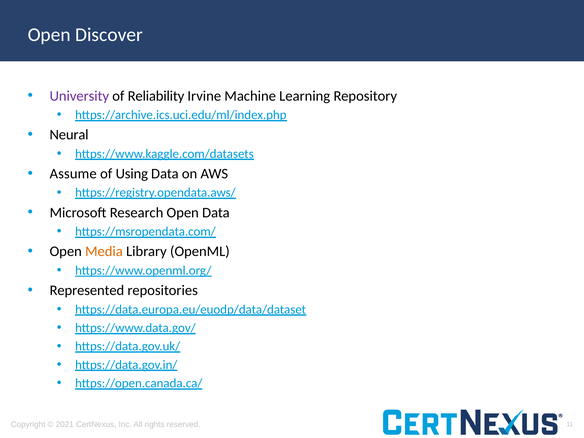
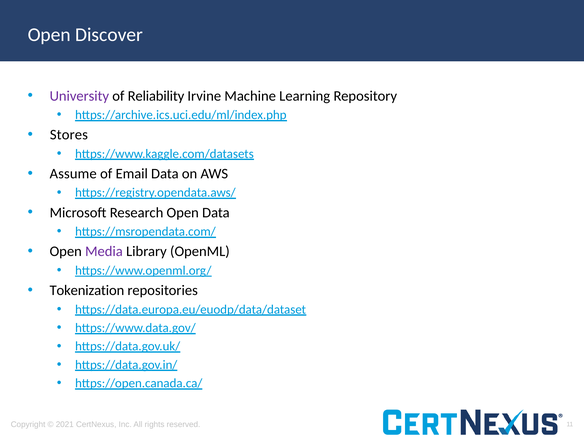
Neural: Neural -> Stores
Using: Using -> Email
Media colour: orange -> purple
Represented: Represented -> Tokenization
